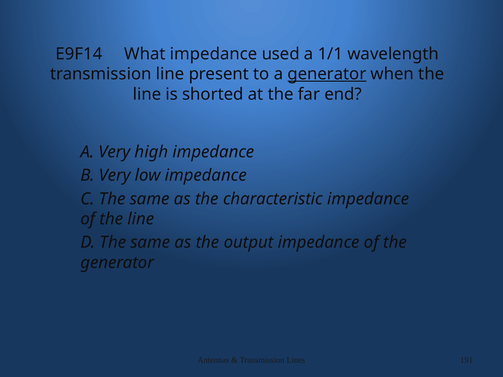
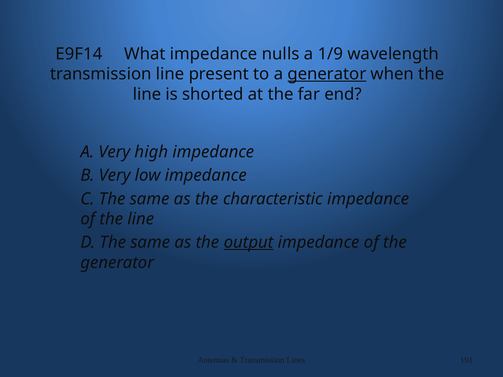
used: used -> nulls
1/1: 1/1 -> 1/9
output underline: none -> present
